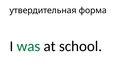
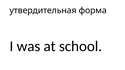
was colour: green -> black
